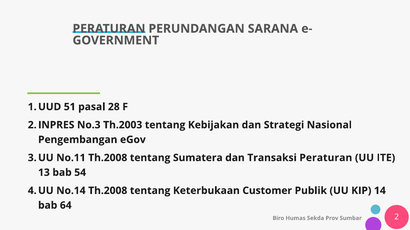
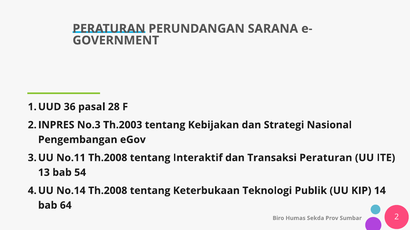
51: 51 -> 36
Sumatera: Sumatera -> Interaktif
Customer: Customer -> Teknologi
